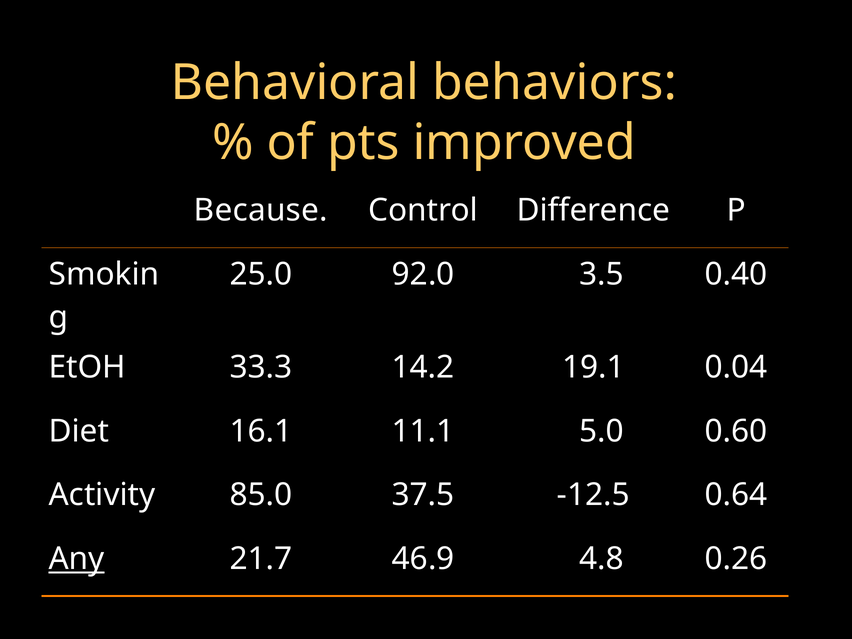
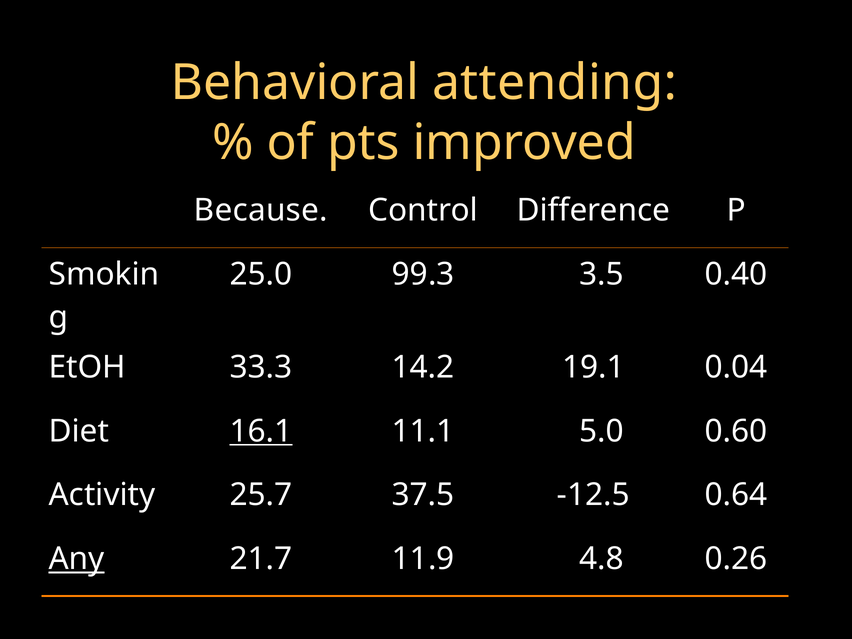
behaviors: behaviors -> attending
92.0: 92.0 -> 99.3
16.1 underline: none -> present
85.0: 85.0 -> 25.7
46.9: 46.9 -> 11.9
